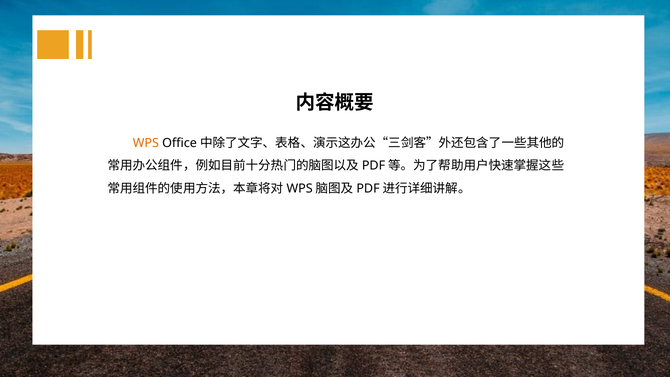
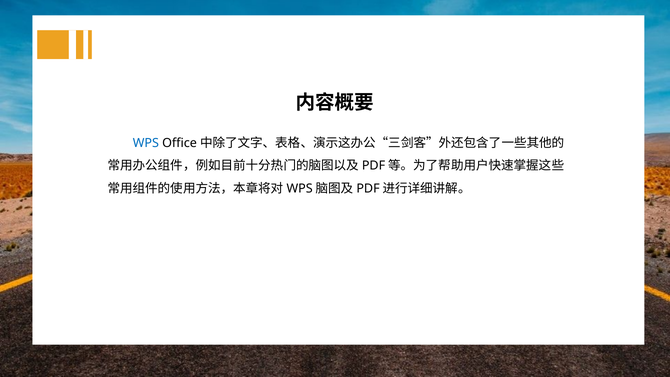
WPS colour: orange -> blue
